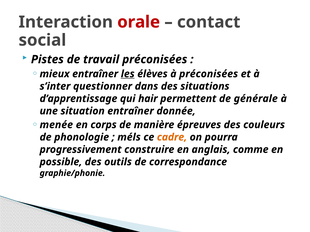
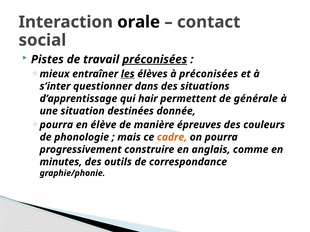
orale colour: red -> black
préconisées at (155, 60) underline: none -> present
situation entraîner: entraîner -> destinées
menée at (56, 125): menée -> pourra
corps: corps -> élève
méls: méls -> mais
possible: possible -> minutes
